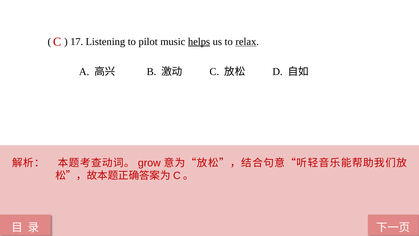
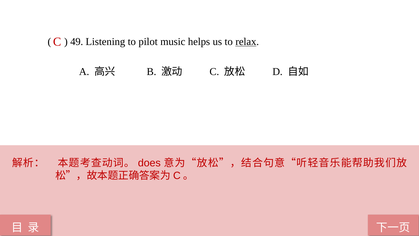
17: 17 -> 49
helps underline: present -> none
grow: grow -> does
